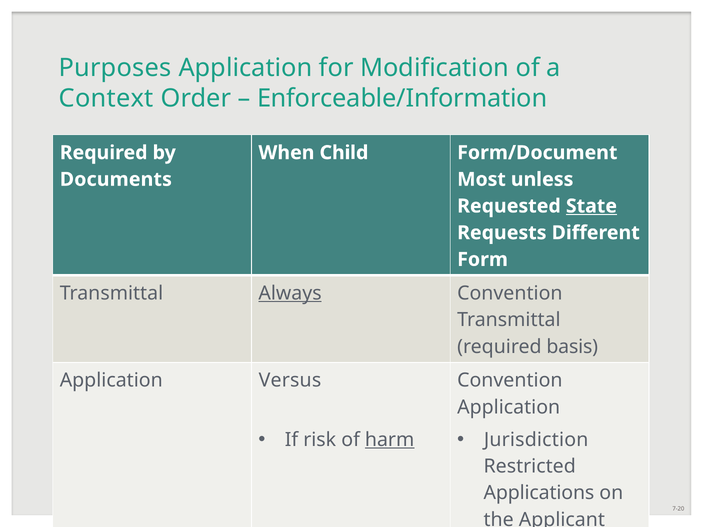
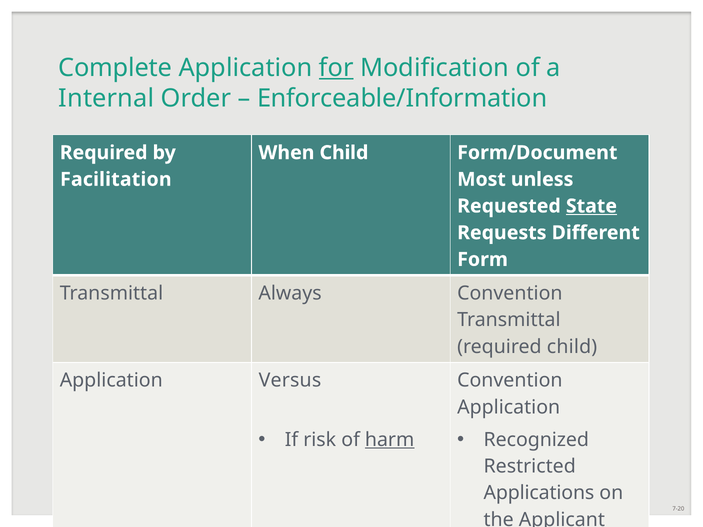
Purposes: Purposes -> Complete
for underline: none -> present
Context: Context -> Internal
Documents: Documents -> Facilitation
Always underline: present -> none
required basis: basis -> child
Jurisdiction: Jurisdiction -> Recognized
